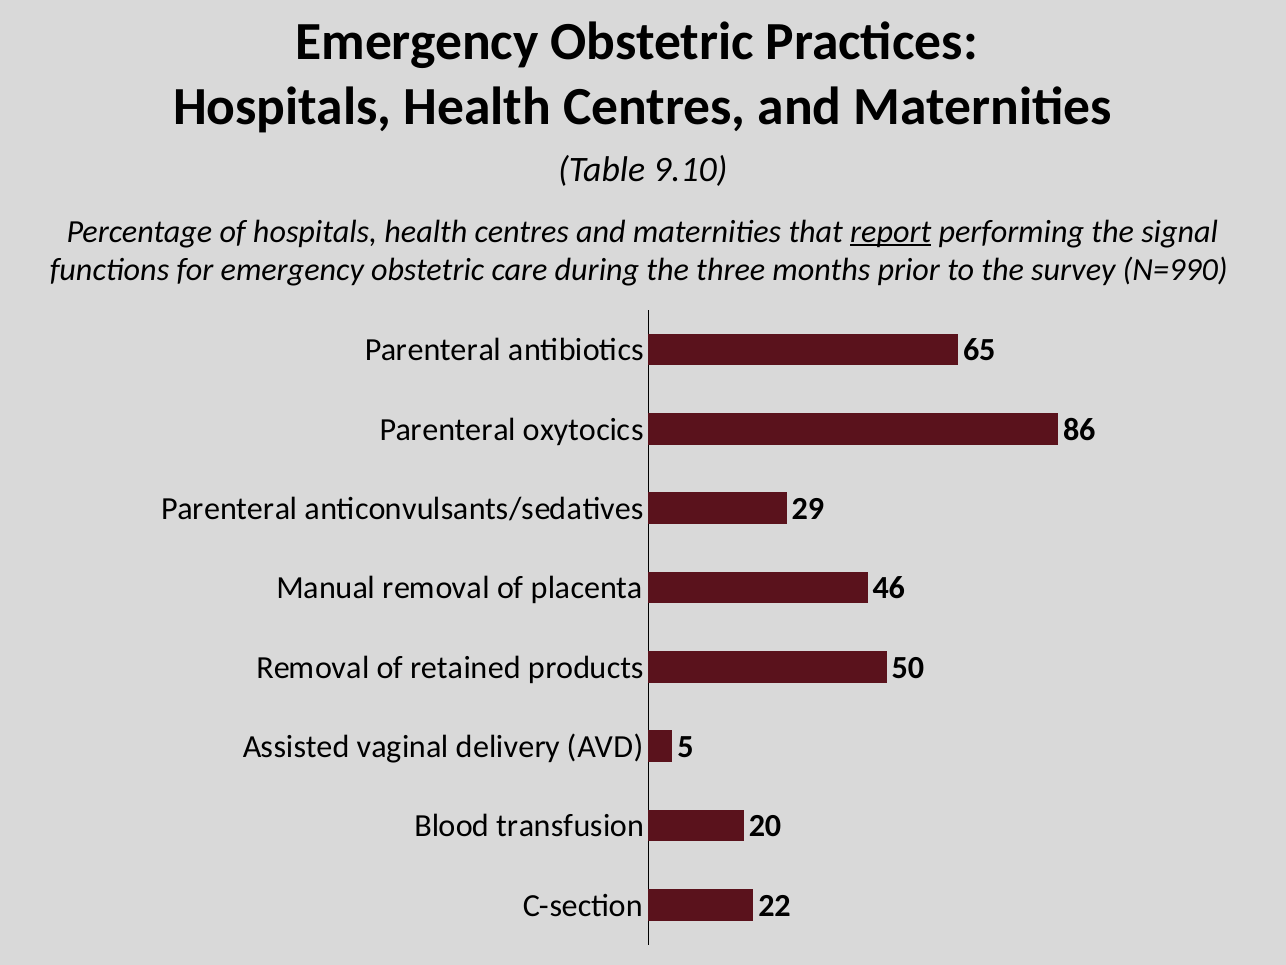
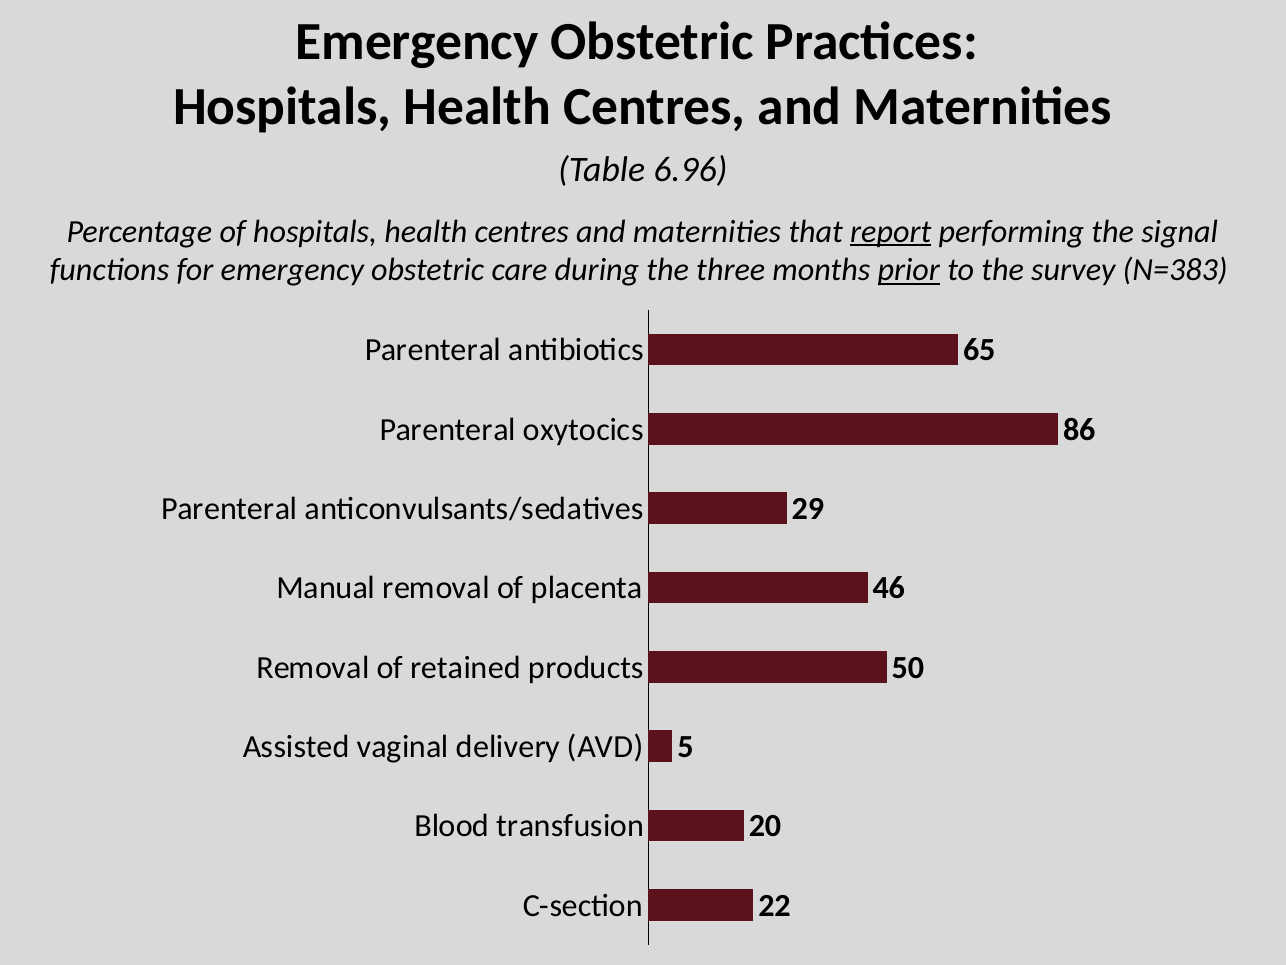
9.10: 9.10 -> 6.96
prior underline: none -> present
N=990: N=990 -> N=383
